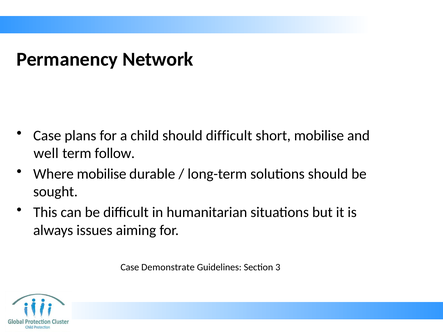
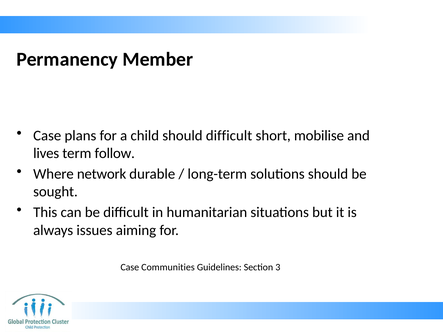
Network: Network -> Member
well: well -> lives
Where mobilise: mobilise -> network
Demonstrate: Demonstrate -> Communities
